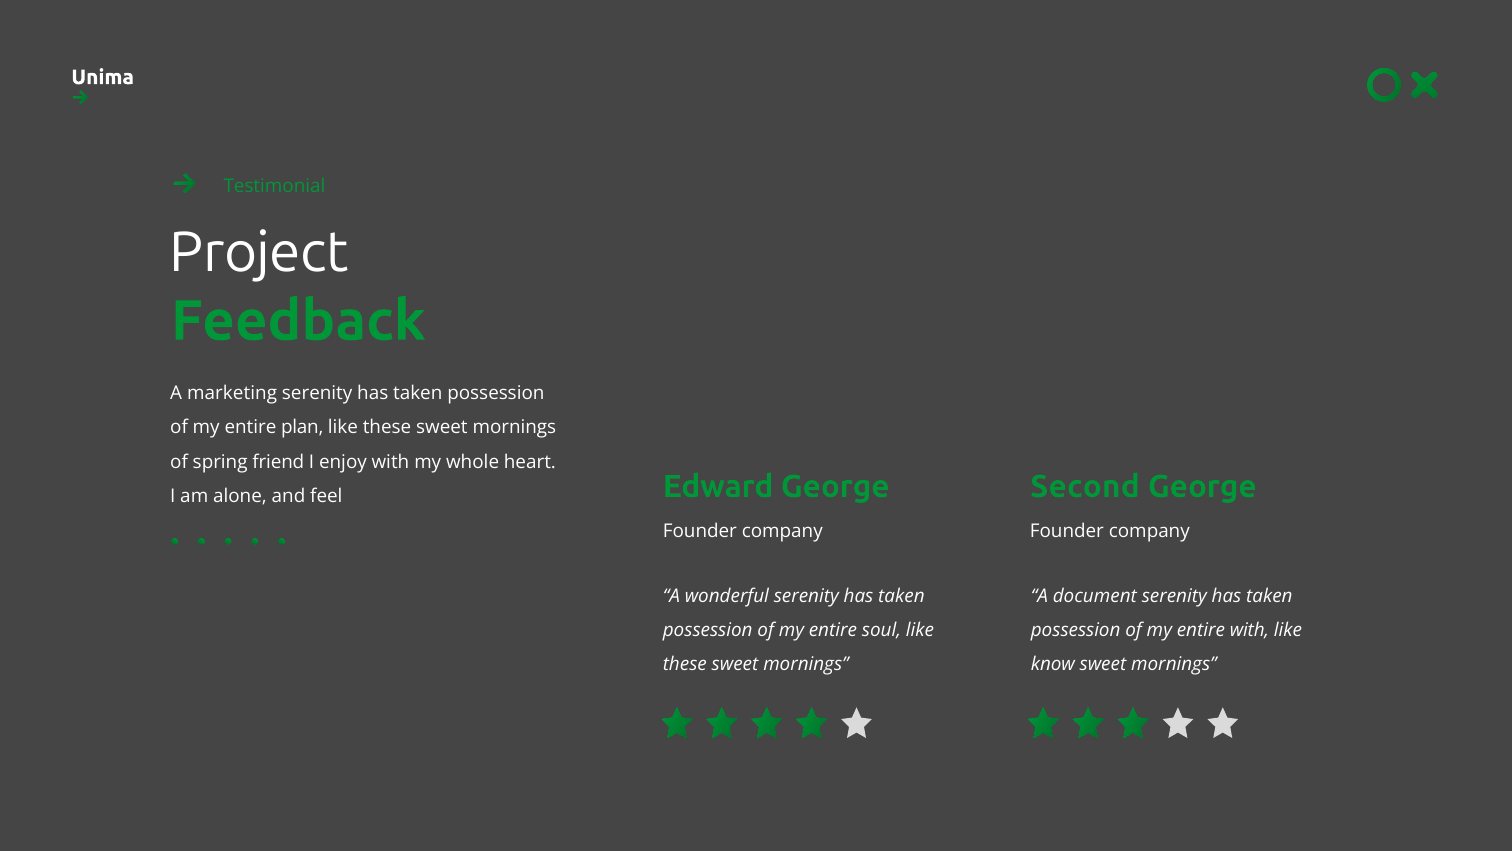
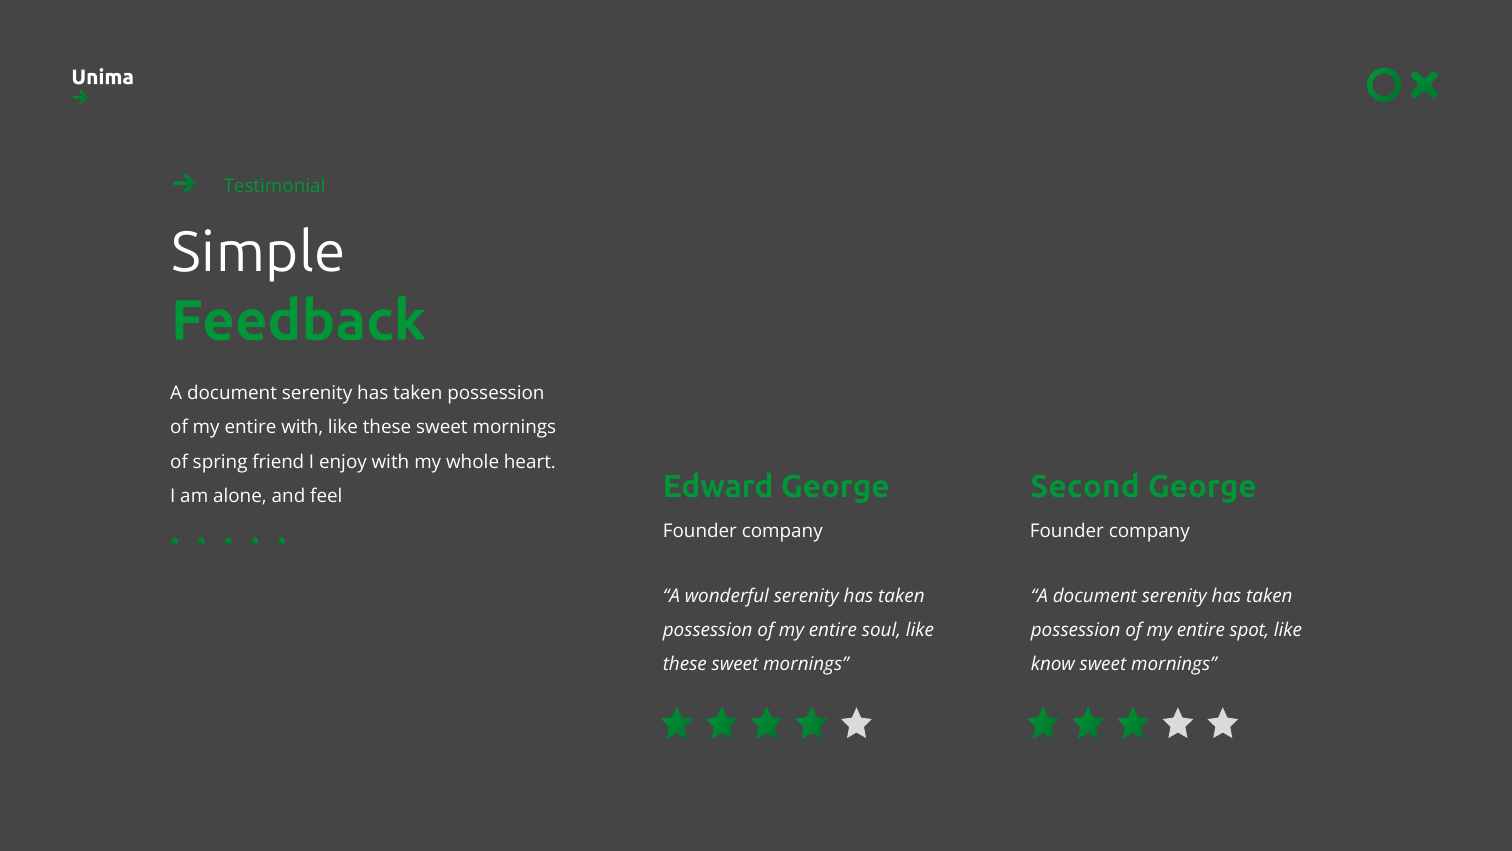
Project: Project -> Simple
marketing at (232, 393): marketing -> document
entire plan: plan -> with
entire with: with -> spot
